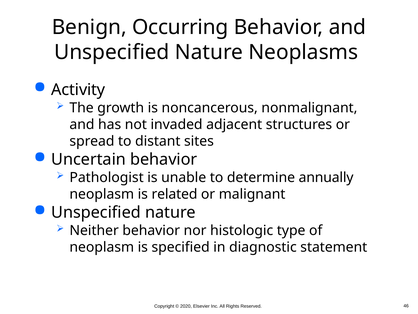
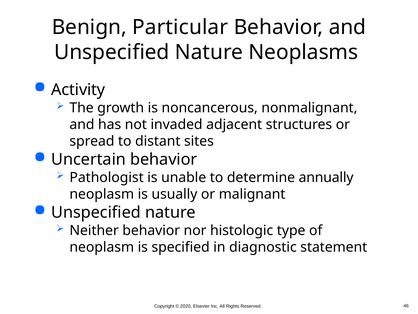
Occurring: Occurring -> Particular
related: related -> usually
